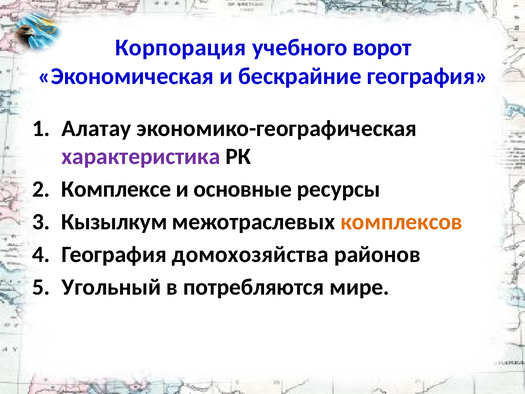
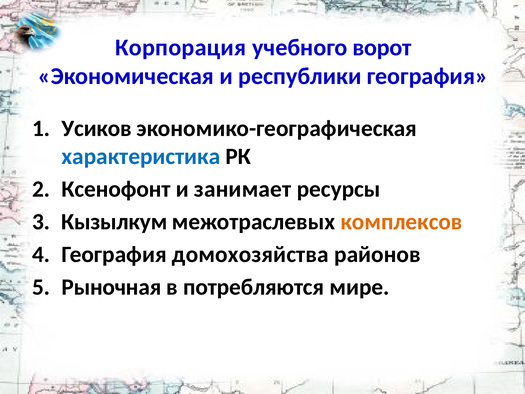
бескрайние: бескрайние -> республики
Алатау: Алатау -> Усиков
характеристика colour: purple -> blue
Комплексе: Комплексе -> Ксенофонт
основные: основные -> занимает
Угольный: Угольный -> Рыночная
